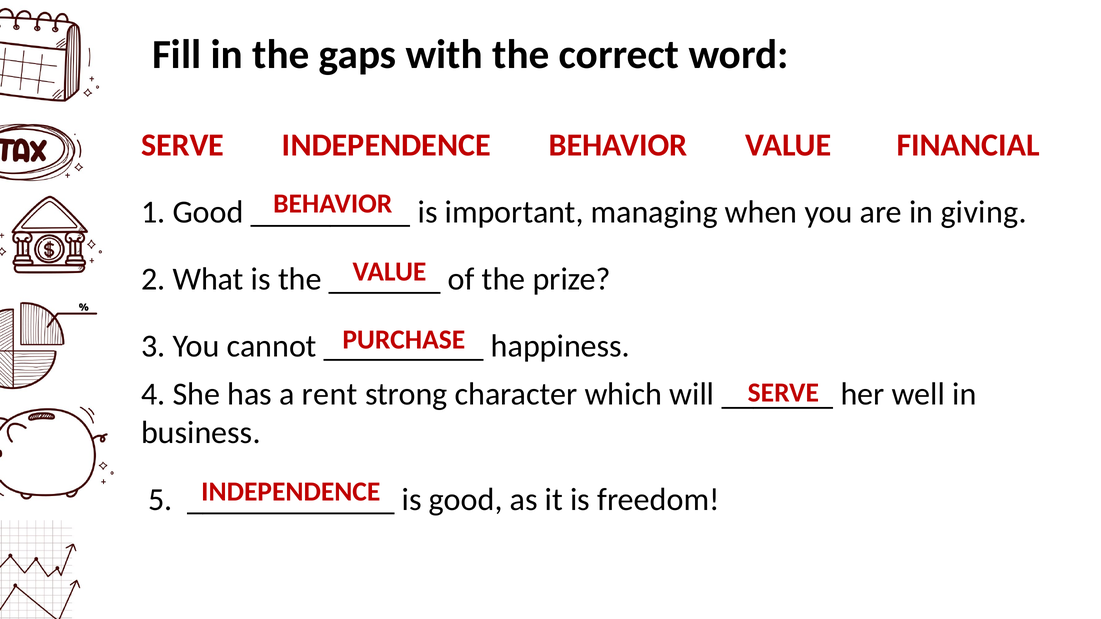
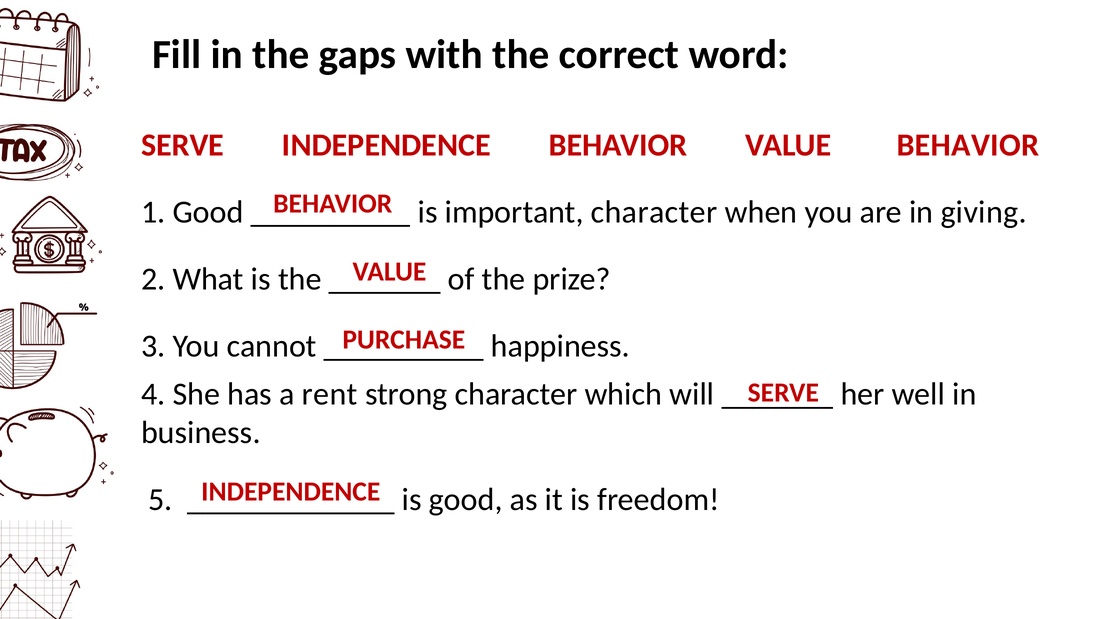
VALUE FINANCIAL: FINANCIAL -> BEHAVIOR
important managing: managing -> character
